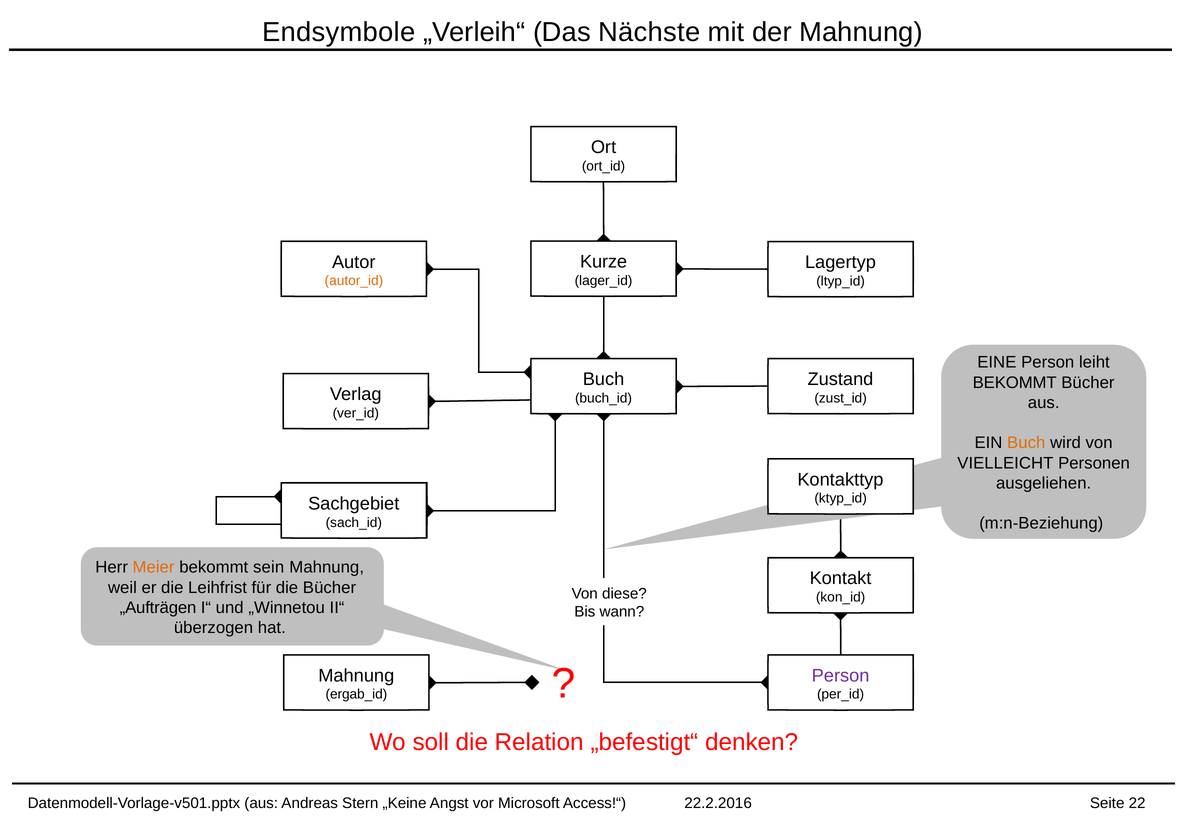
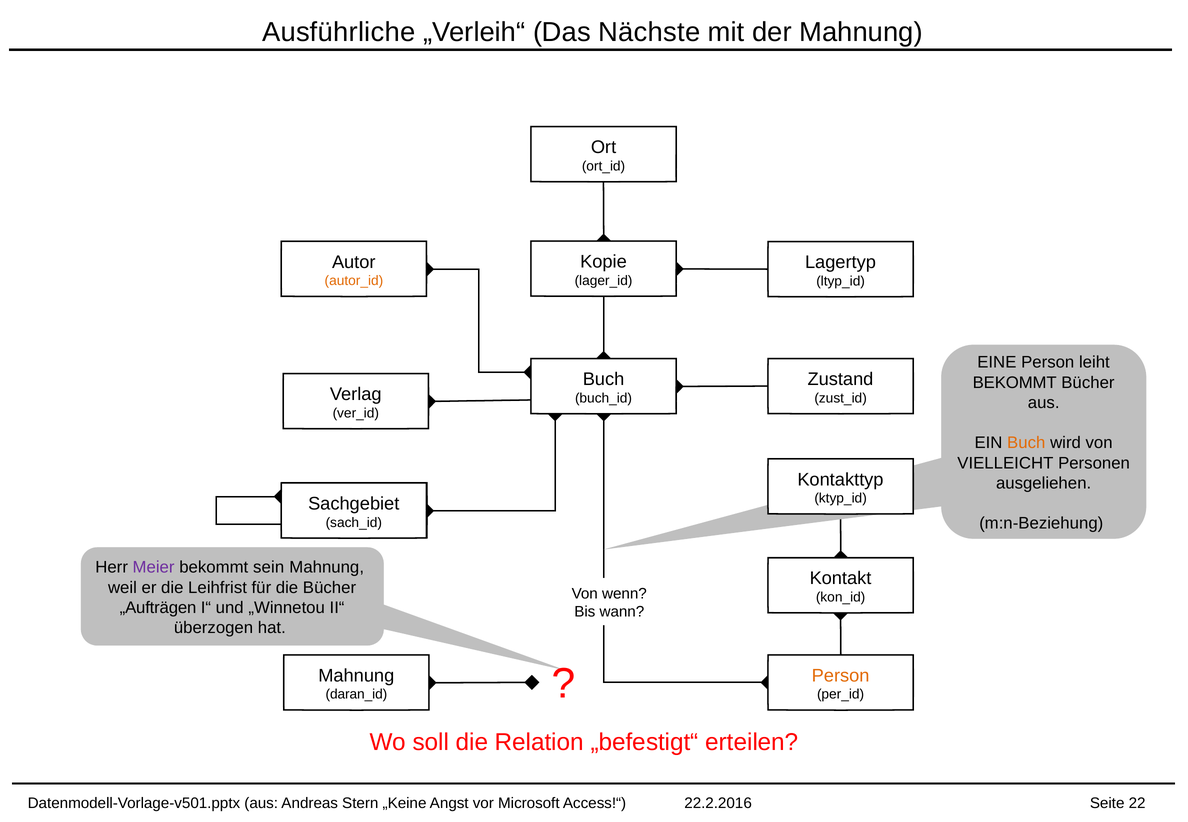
Endsymbole: Endsymbole -> Ausführliche
Kurze: Kurze -> Kopie
Meier colour: orange -> purple
diese: diese -> wenn
Person at (841, 676) colour: purple -> orange
ergab_id: ergab_id -> daran_id
denken: denken -> erteilen
